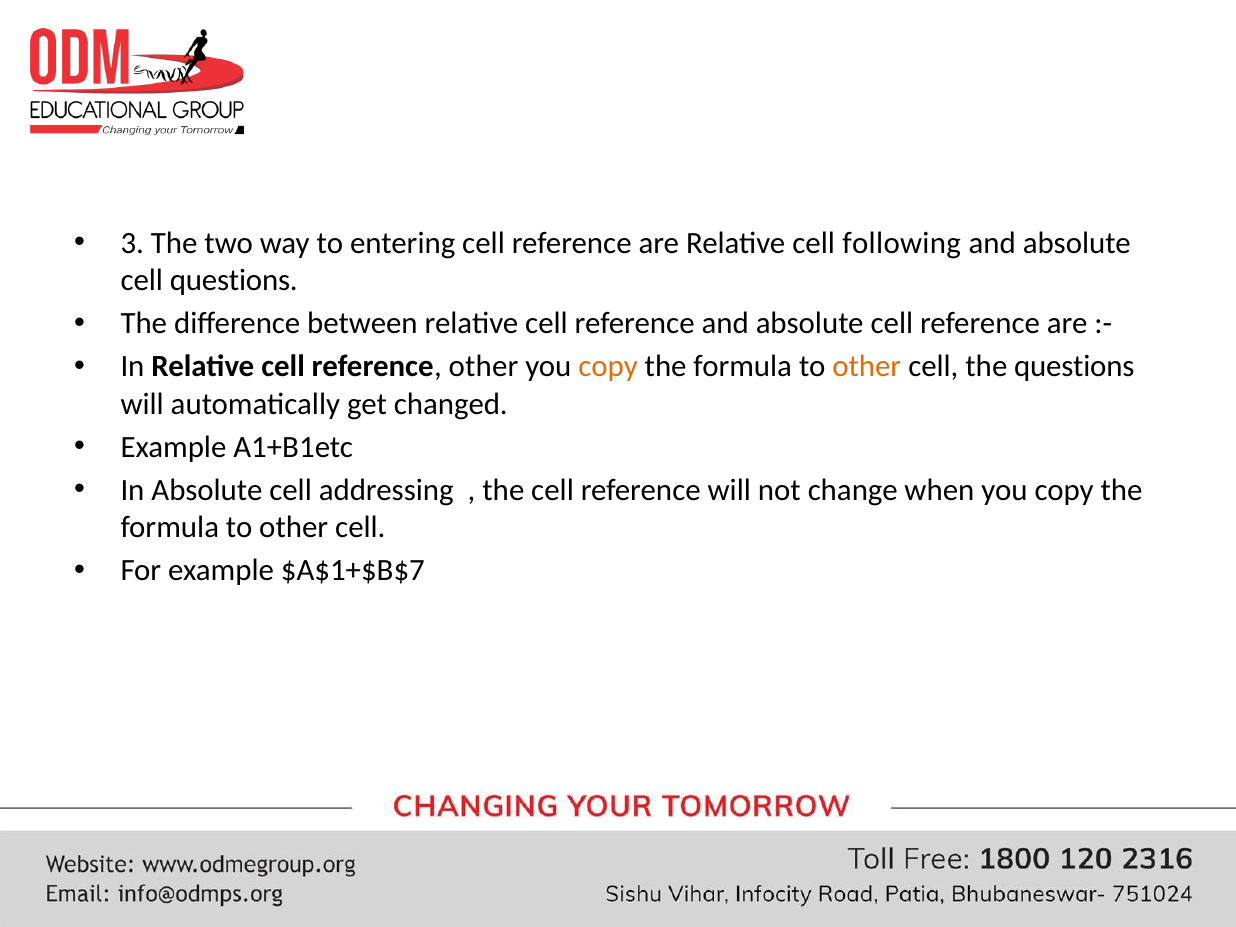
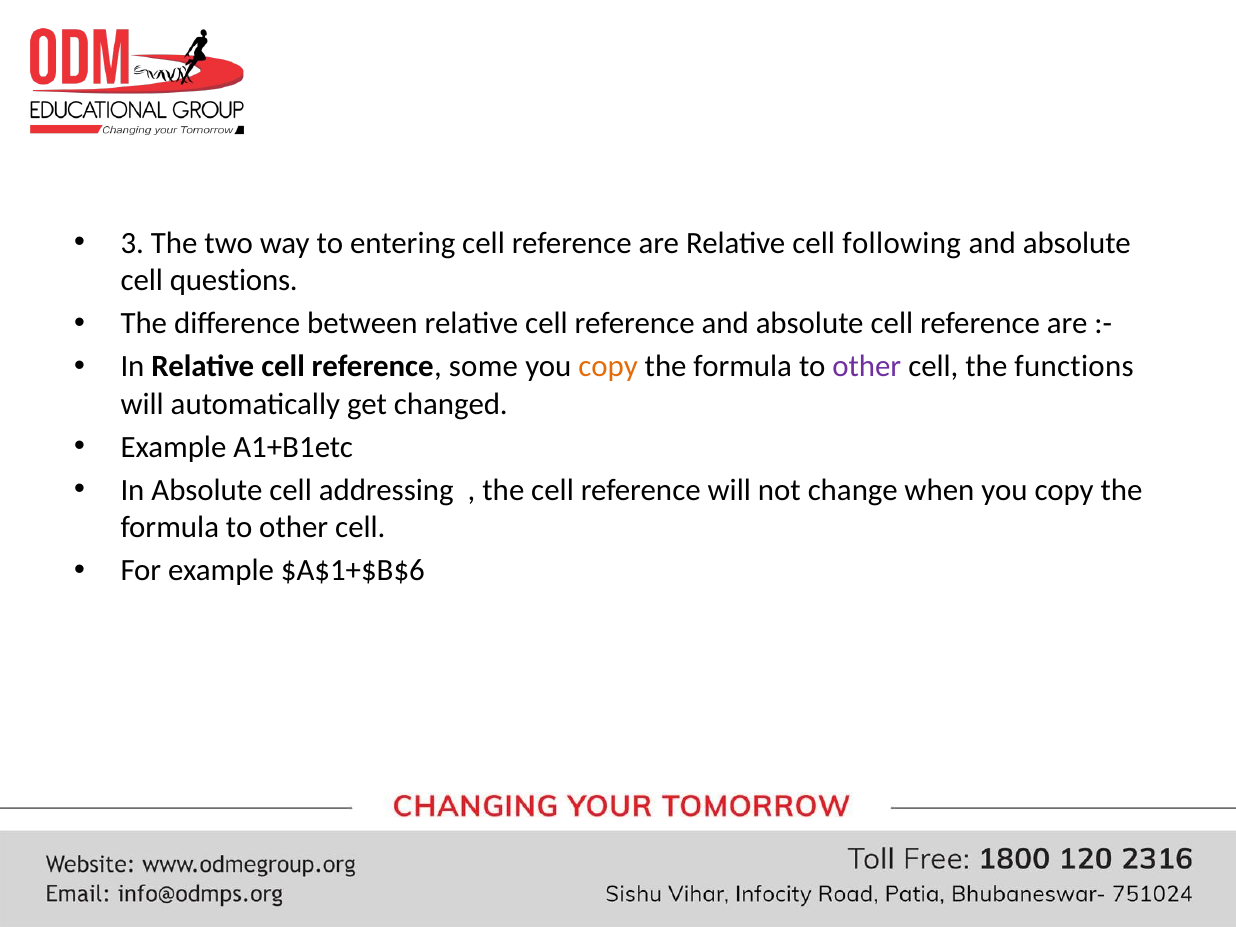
reference other: other -> some
other at (867, 367) colour: orange -> purple
the questions: questions -> functions
$A$1+$B$7: $A$1+$B$7 -> $A$1+$B$6
